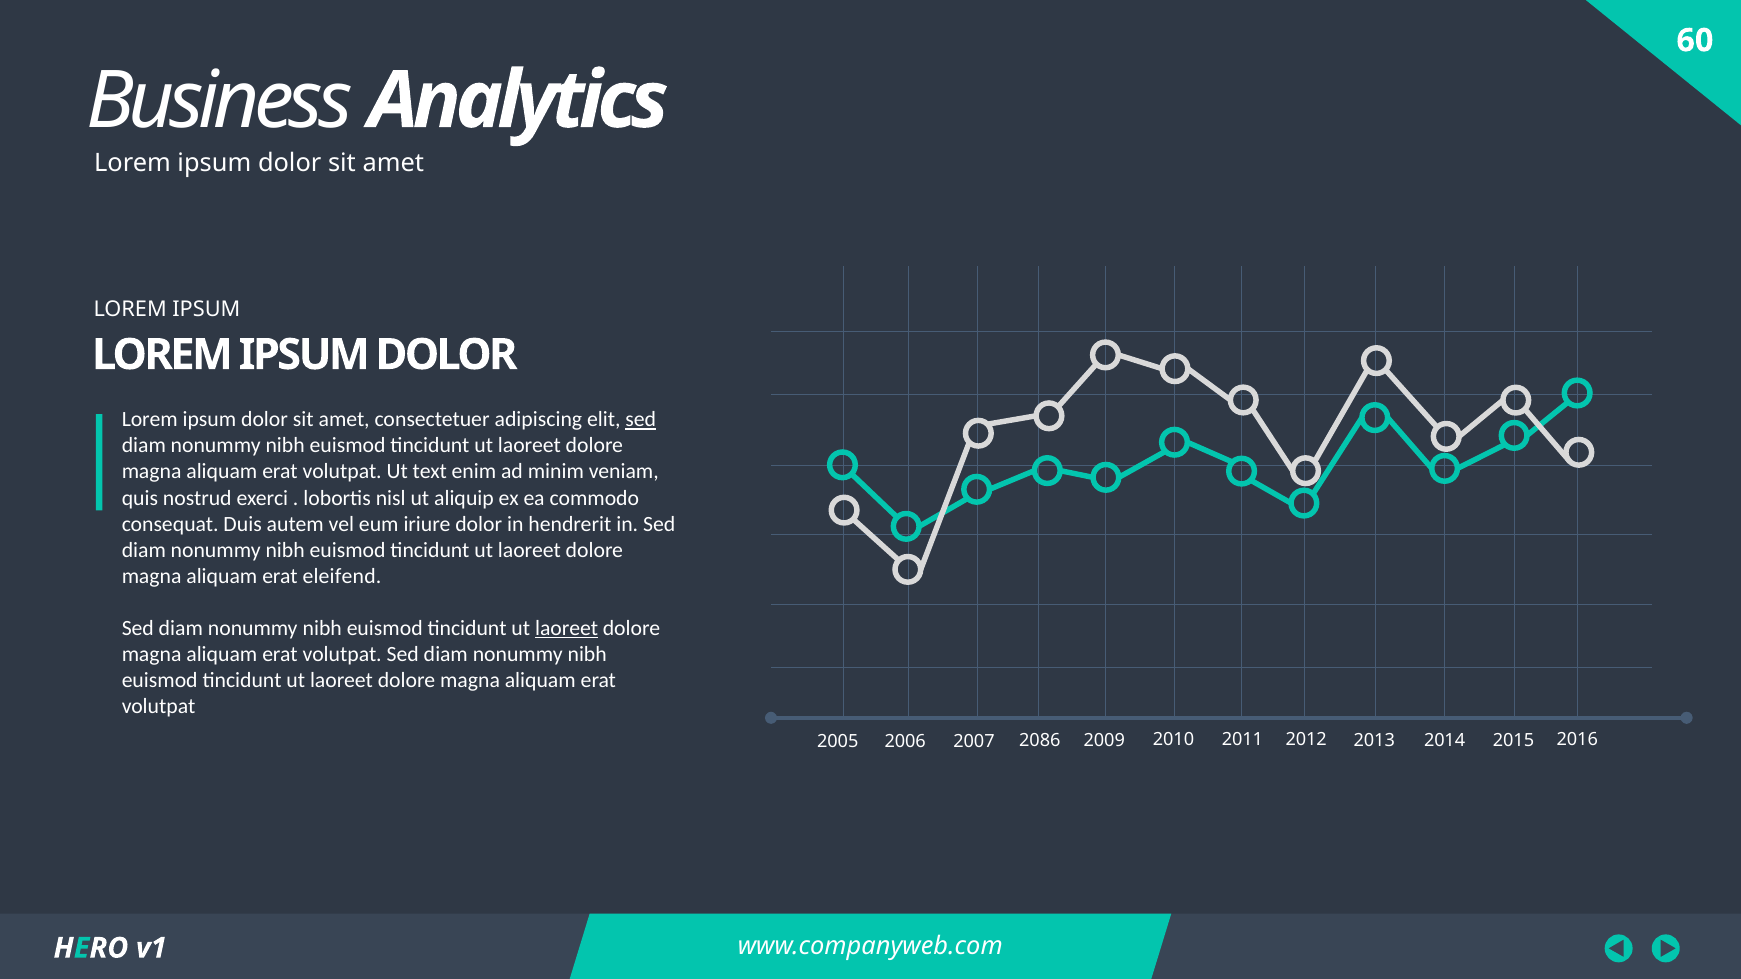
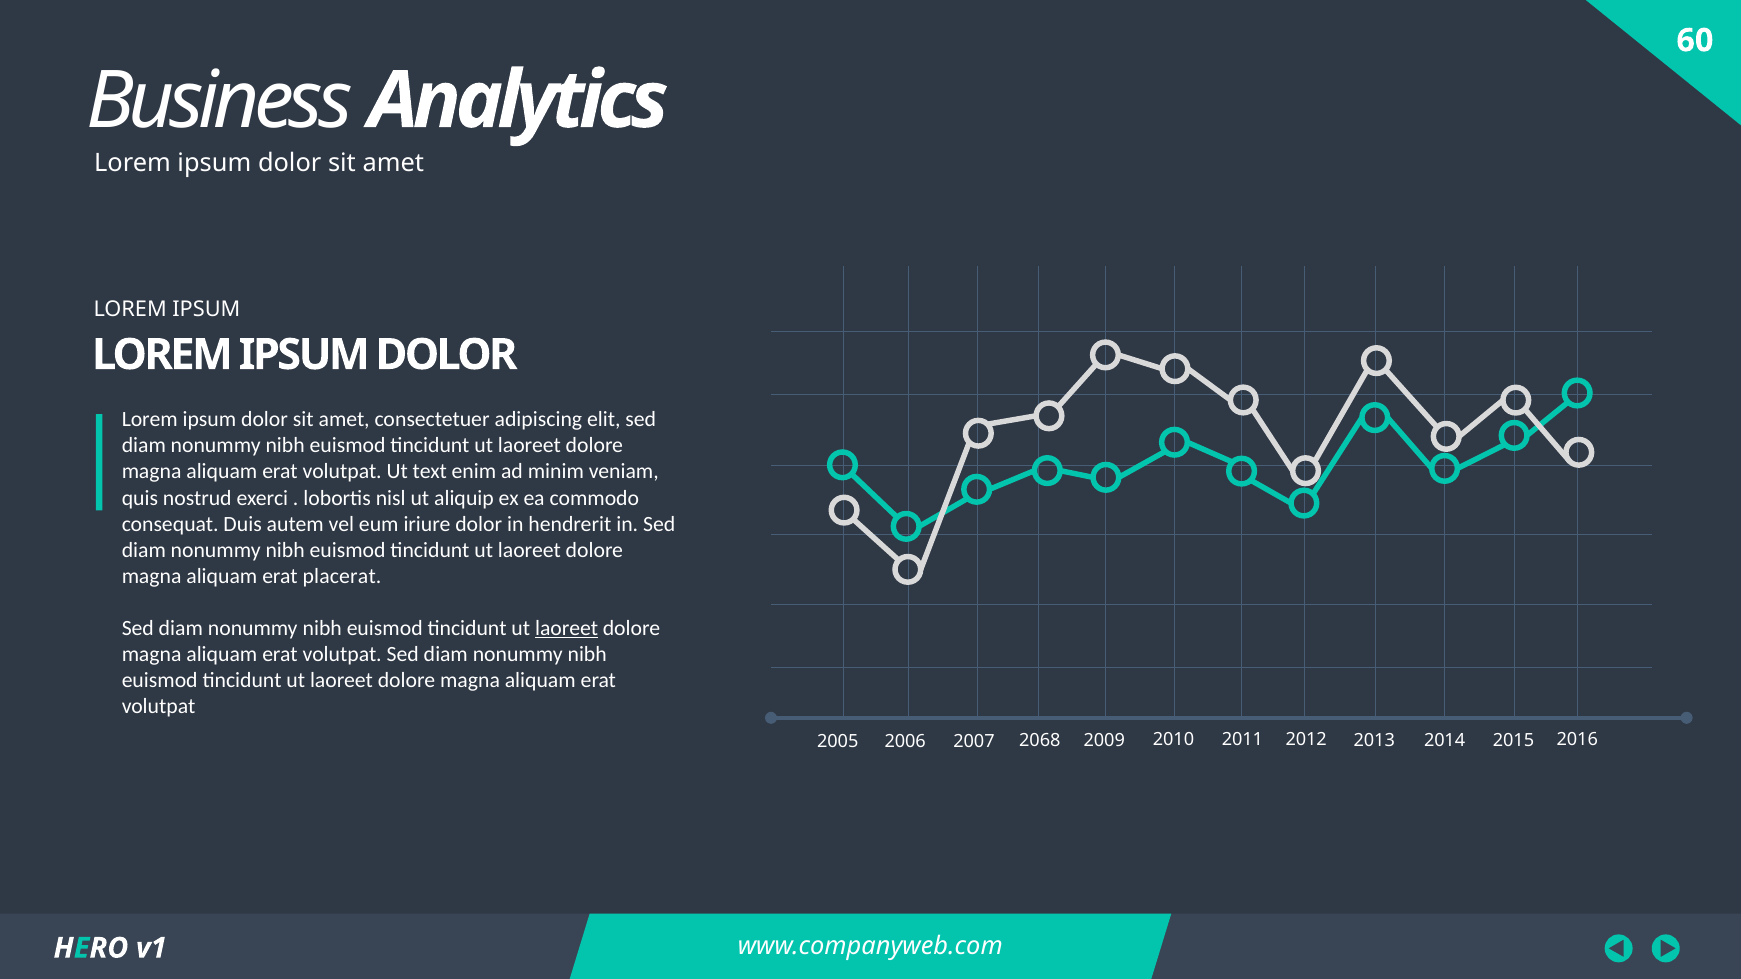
sed at (641, 420) underline: present -> none
eleifend: eleifend -> placerat
2086: 2086 -> 2068
